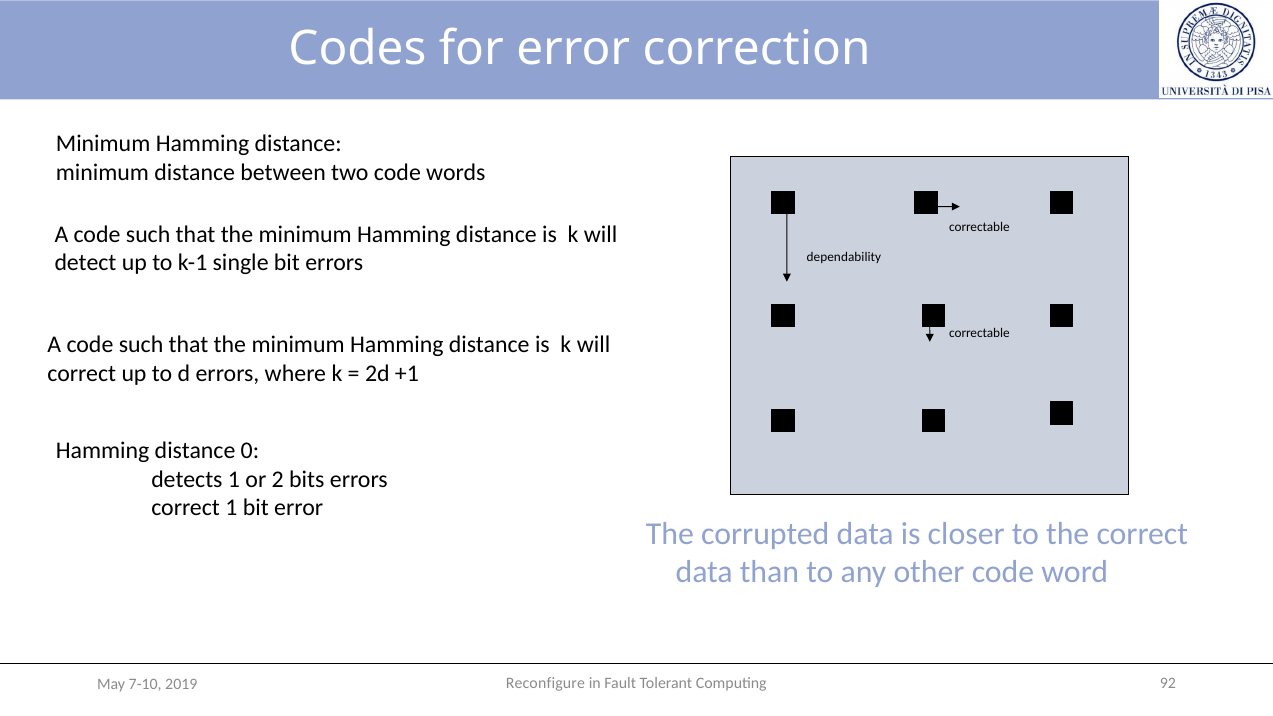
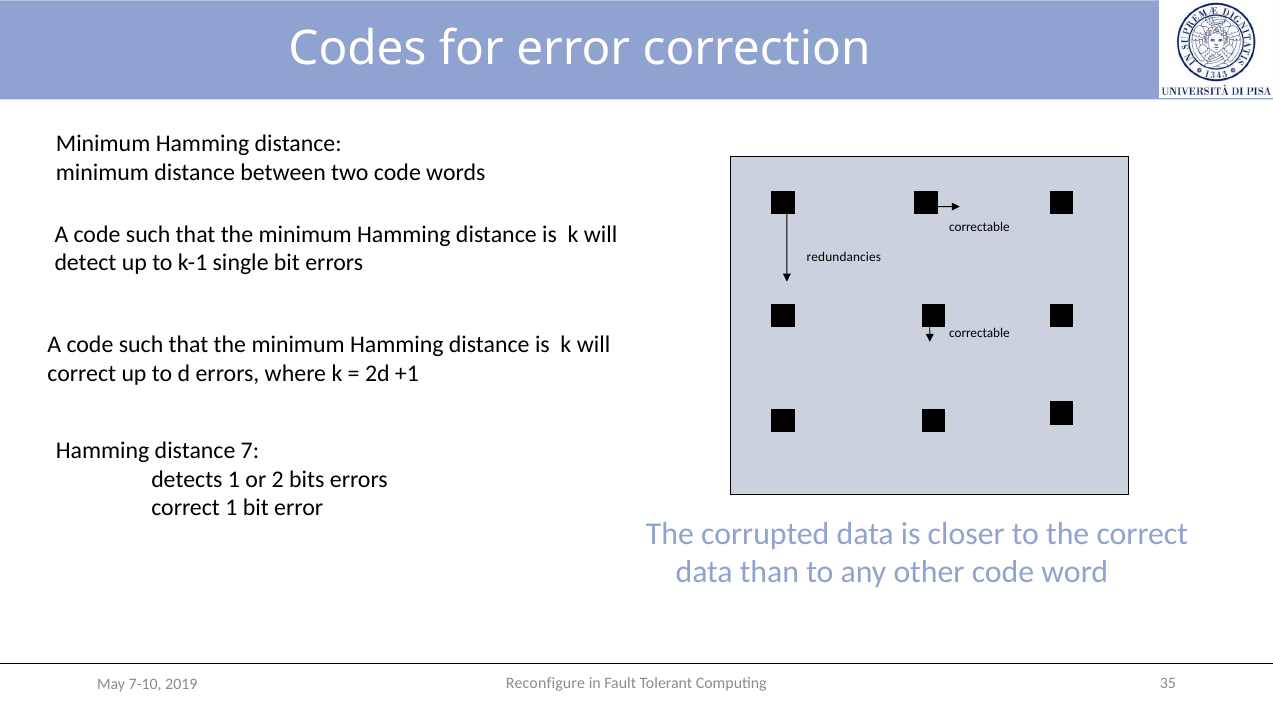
dependability: dependability -> redundancies
0: 0 -> 7
92: 92 -> 35
